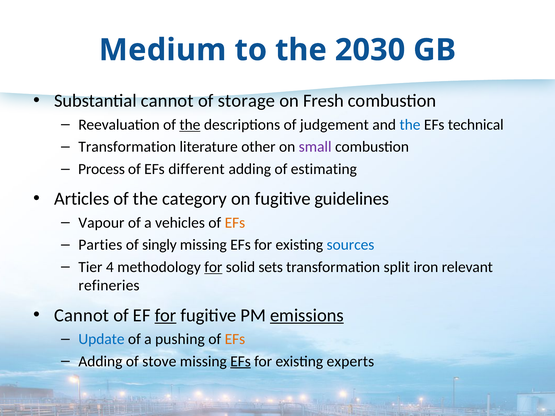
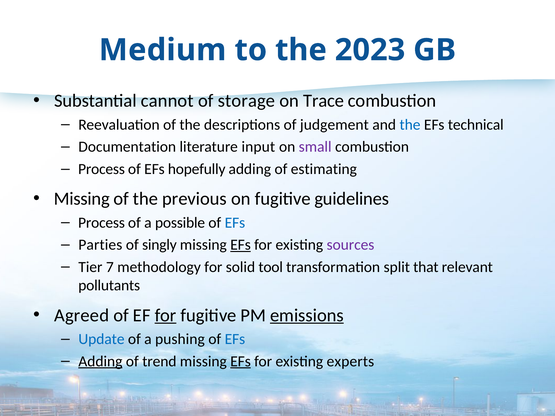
2030: 2030 -> 2023
Fresh: Fresh -> Trace
the at (190, 125) underline: present -> none
Transformation at (127, 147): Transformation -> Documentation
other: other -> input
different: different -> hopefully
Articles at (82, 199): Articles -> Missing
category: category -> previous
Vapour at (101, 223): Vapour -> Process
vehicles: vehicles -> possible
EFs at (235, 223) colour: orange -> blue
EFs at (241, 245) underline: none -> present
sources colour: blue -> purple
4: 4 -> 7
for at (213, 267) underline: present -> none
sets: sets -> tool
iron: iron -> that
refineries: refineries -> pollutants
Cannot at (82, 316): Cannot -> Agreed
EFs at (235, 339) colour: orange -> blue
Adding at (100, 362) underline: none -> present
stove: stove -> trend
